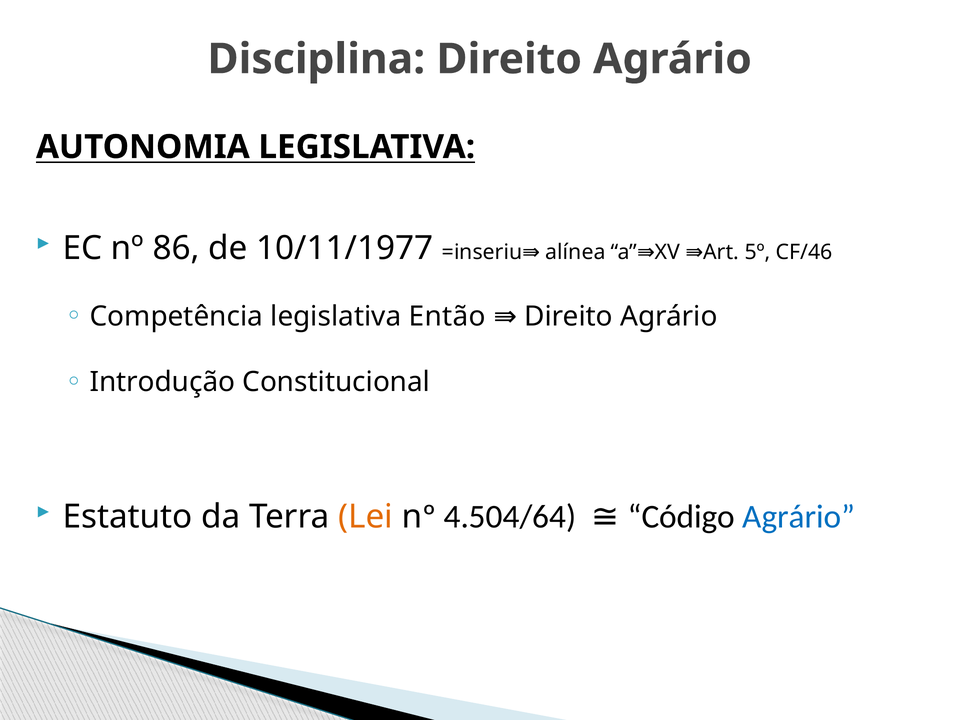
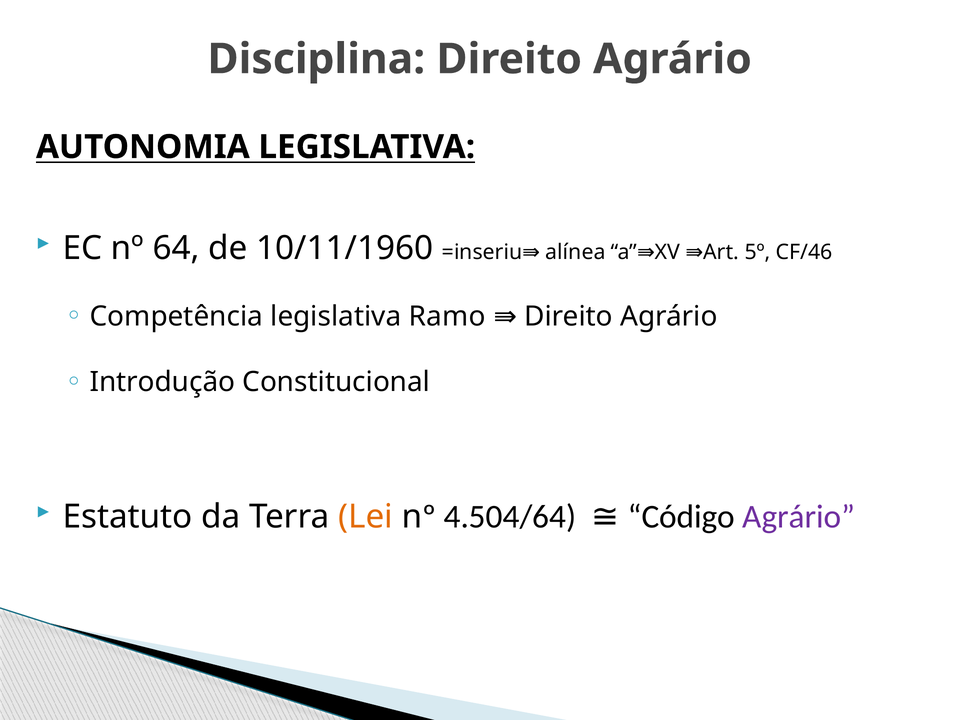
86: 86 -> 64
10/11/1977: 10/11/1977 -> 10/11/1960
Então: Então -> Ramo
Agrário at (799, 517) colour: blue -> purple
